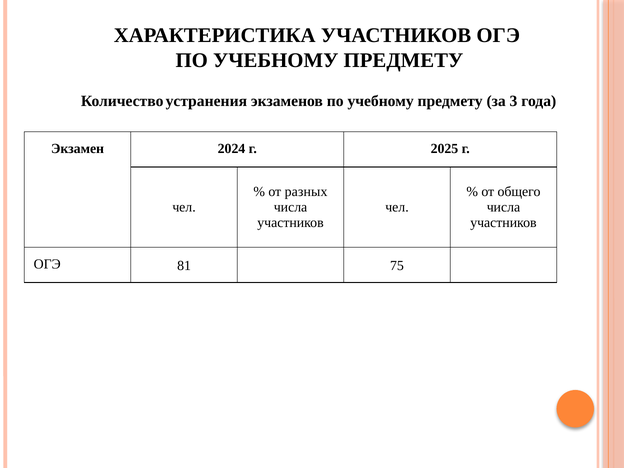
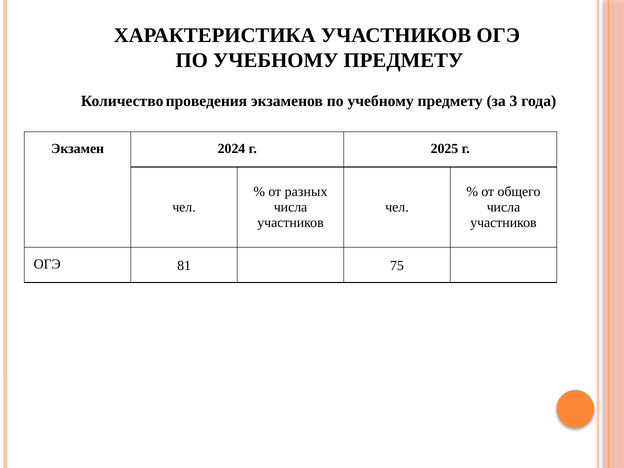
устранения: устранения -> проведения
